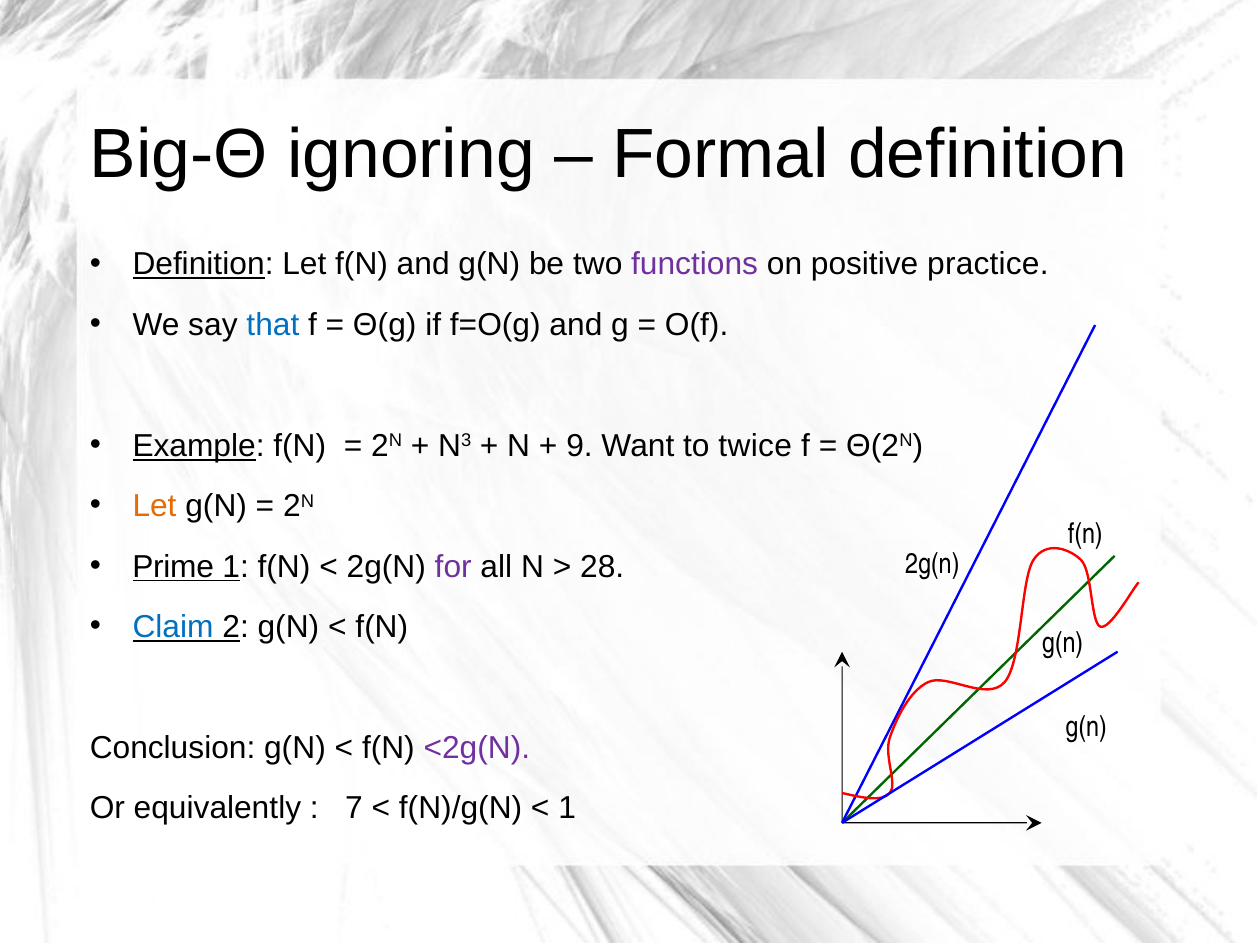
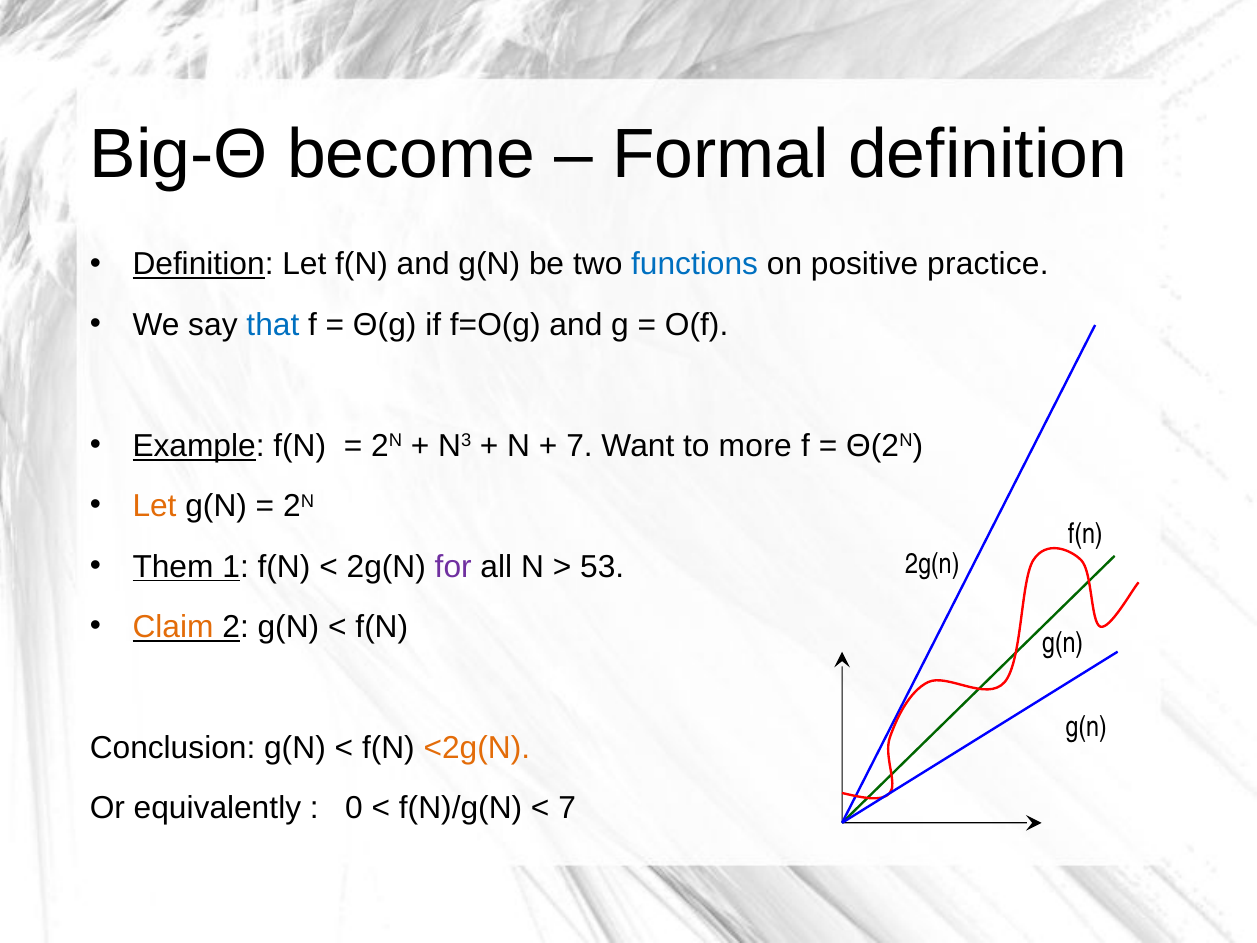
ignoring: ignoring -> become
functions colour: purple -> blue
9 at (579, 446): 9 -> 7
twice: twice -> more
Prime: Prime -> Them
28: 28 -> 53
Claim colour: blue -> orange
<2g(N colour: purple -> orange
7: 7 -> 0
1 at (567, 808): 1 -> 7
